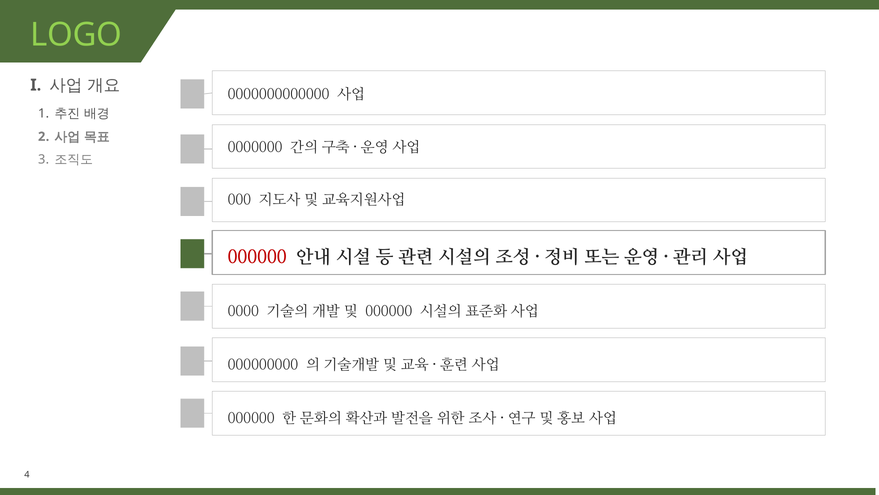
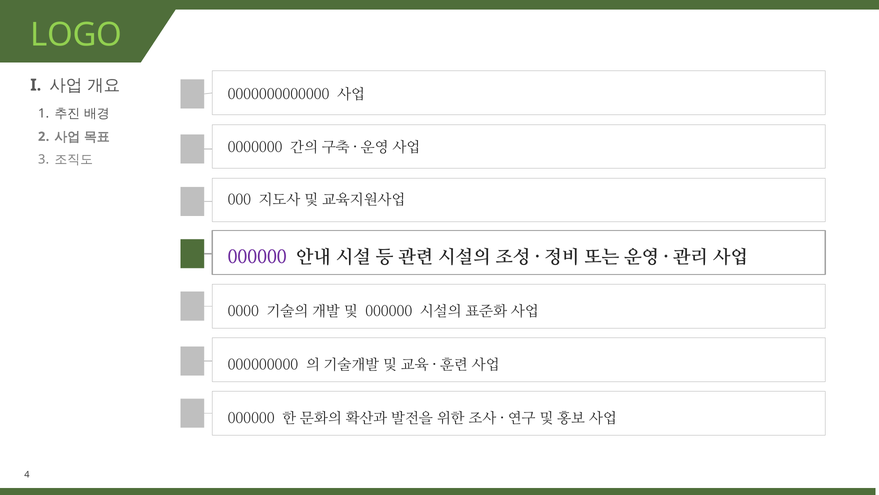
000000 at (257, 257) colour: red -> purple
